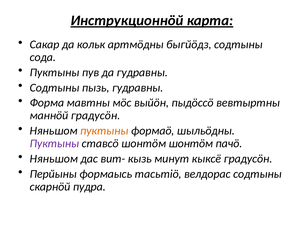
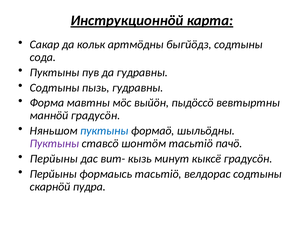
пуктыны at (104, 131) colour: orange -> blue
шонтöм шонтöм: шонтöм -> тасьтiö
Няньшом at (54, 159): Няньшом -> Перйыны
